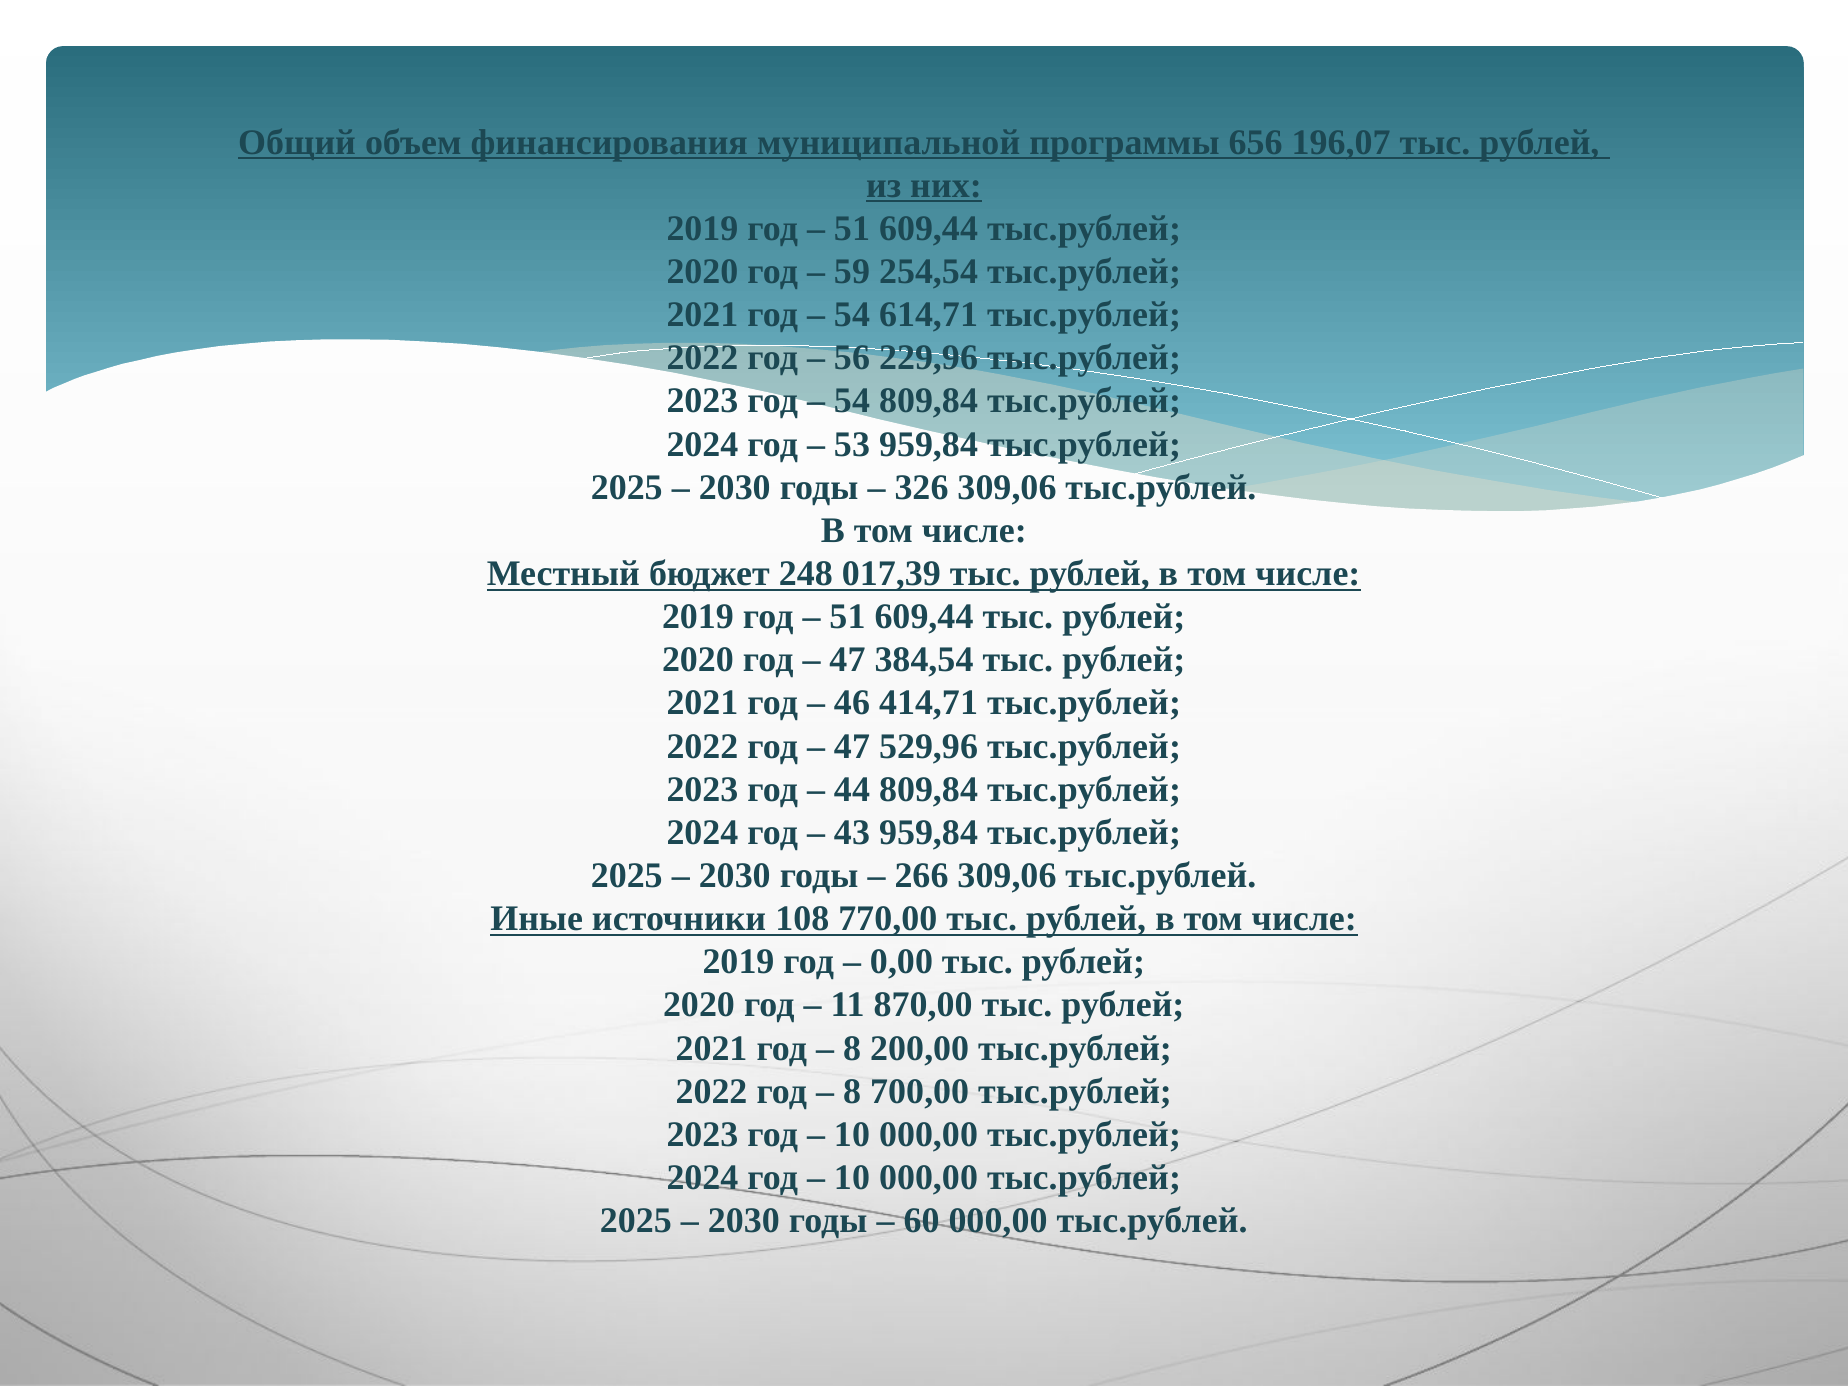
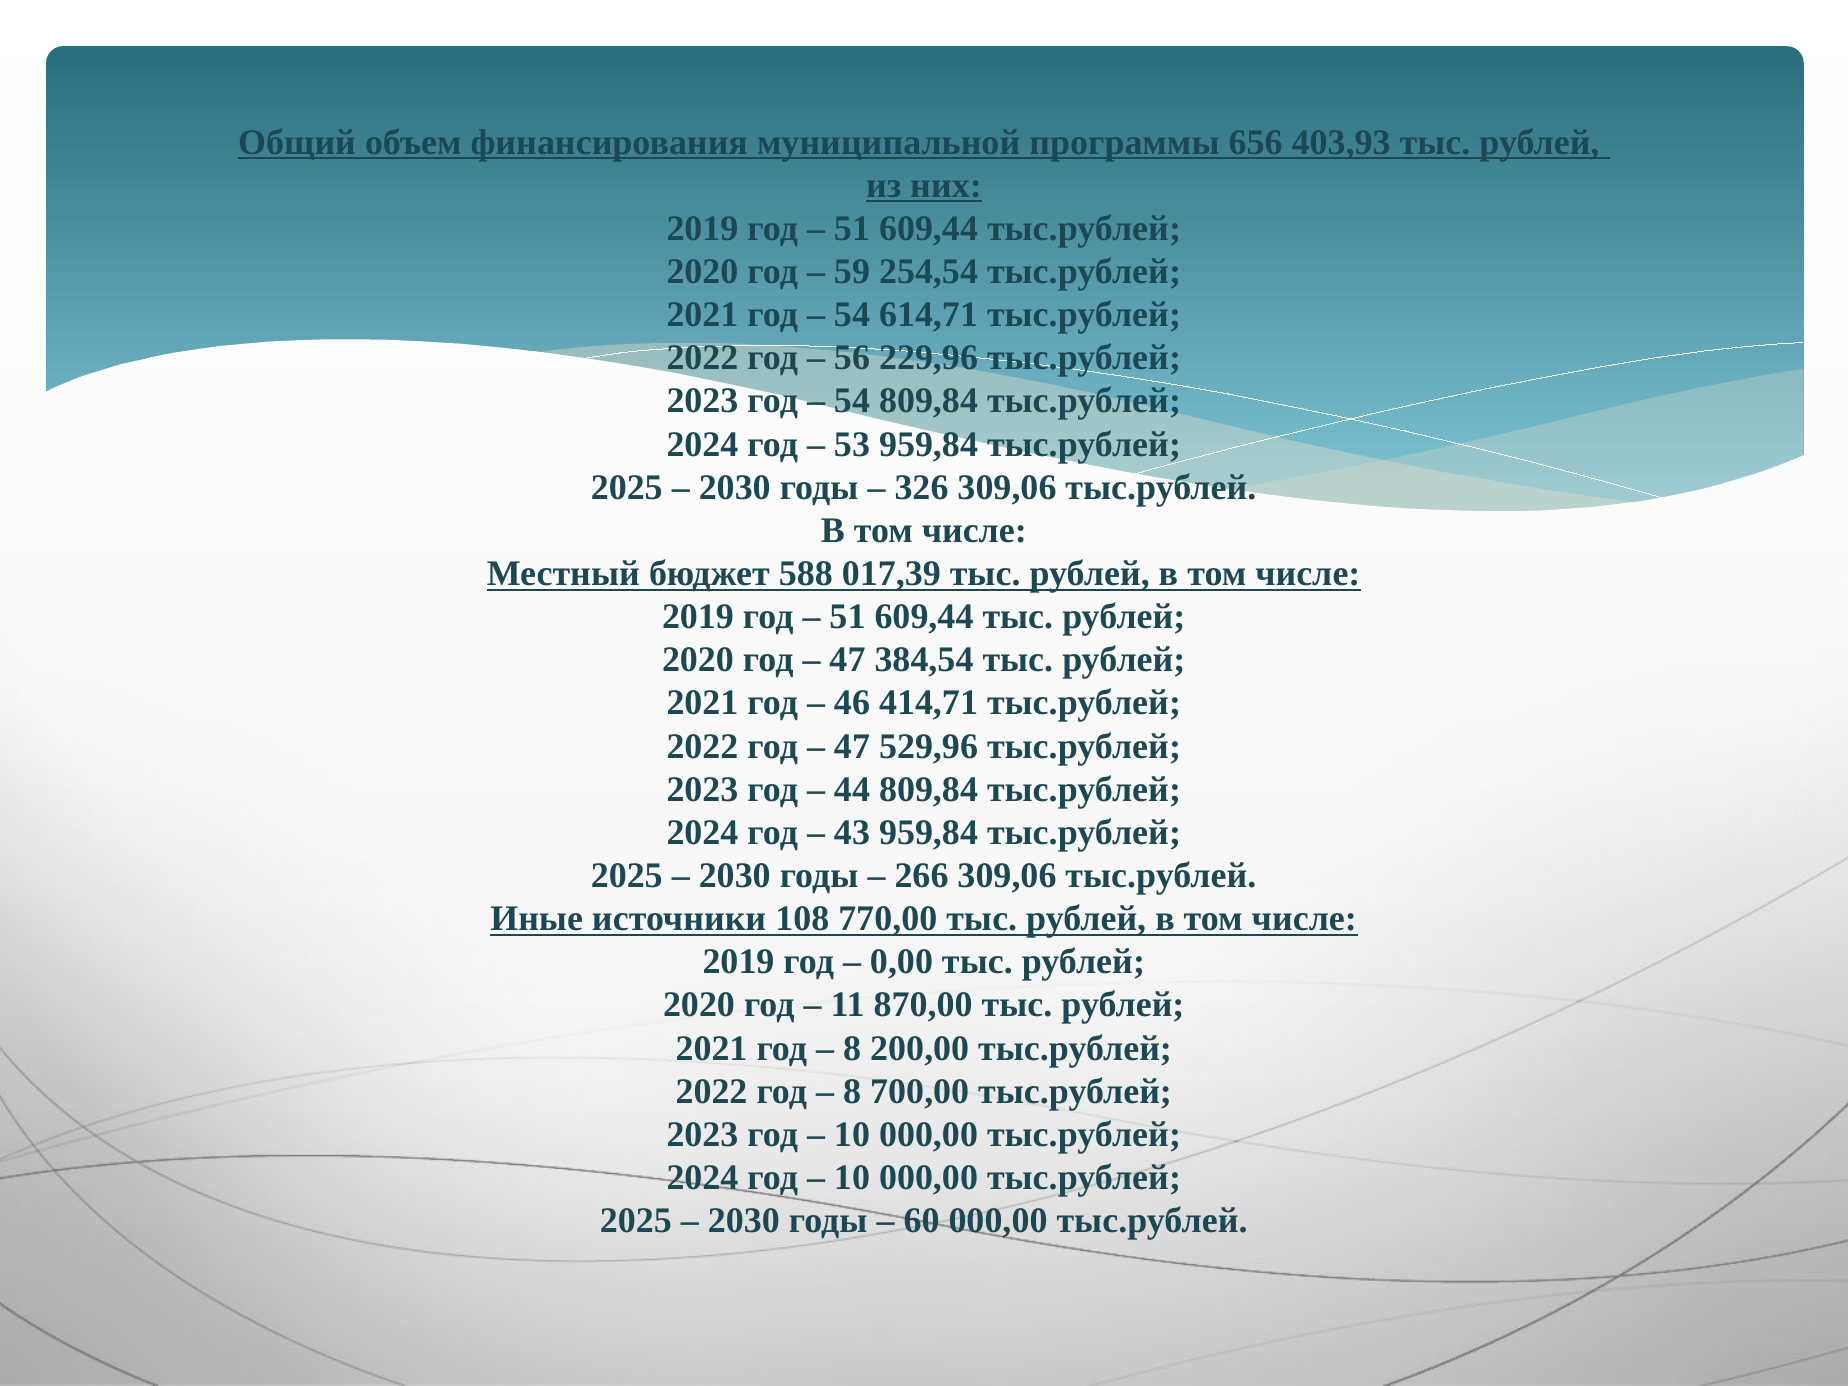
196,07: 196,07 -> 403,93
248: 248 -> 588
